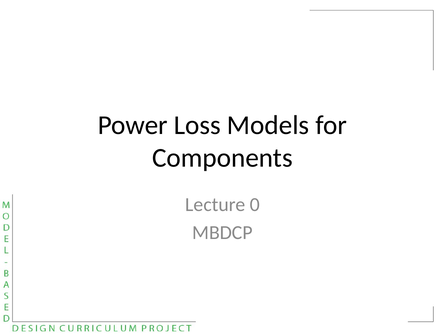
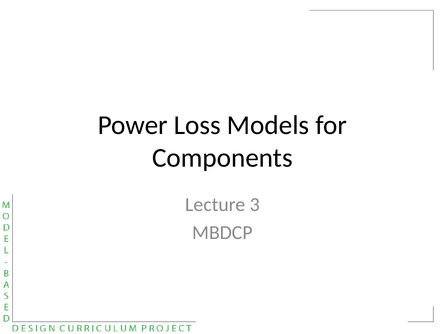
0: 0 -> 3
